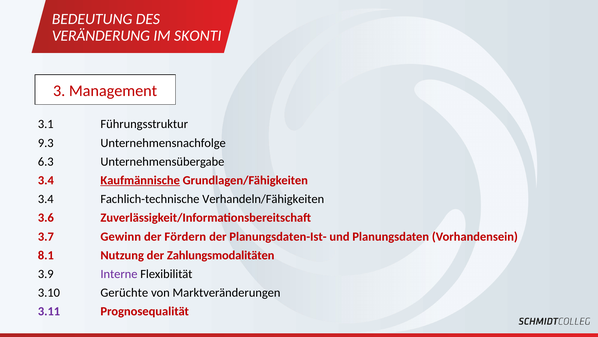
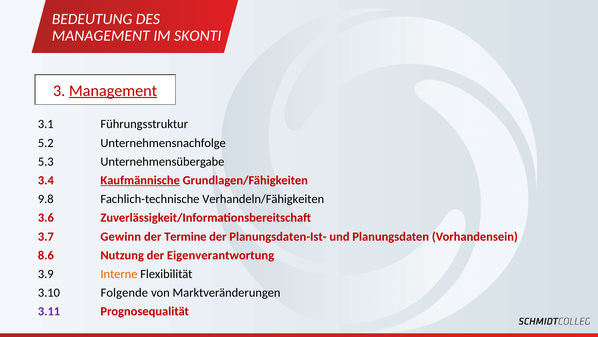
VERÄNDERUNG at (101, 36): VERÄNDERUNG -> MANAGEMENT
Management at (113, 90) underline: none -> present
9.3: 9.3 -> 5.2
6.3: 6.3 -> 5.3
3.4 at (46, 199): 3.4 -> 9.8
Fördern: Fördern -> Termine
8.1: 8.1 -> 8.6
Zahlungsmodalitäten: Zahlungsmodalitäten -> Eigenverantwortung
Interne colour: purple -> orange
Gerüchte: Gerüchte -> Folgende
